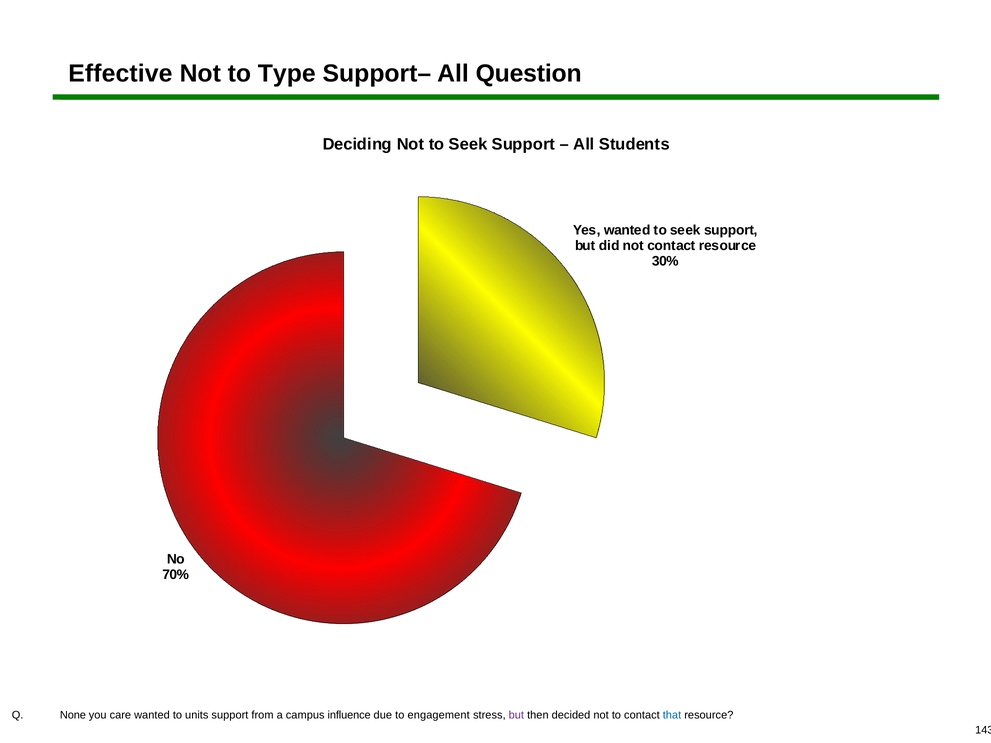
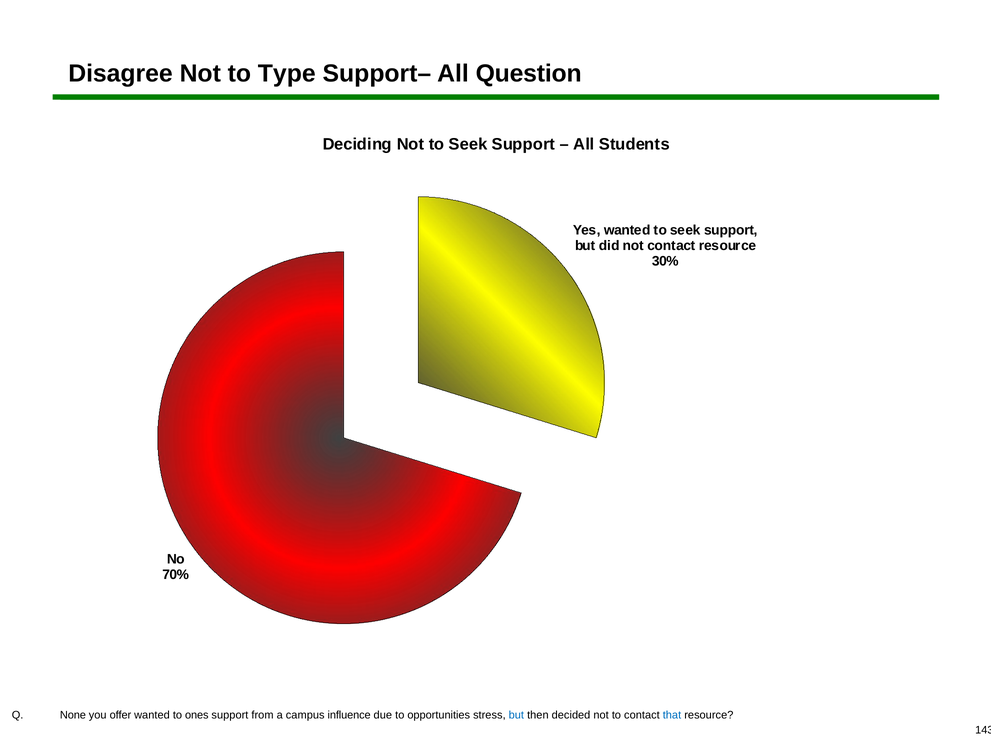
Effective: Effective -> Disagree
care: care -> offer
units: units -> ones
engagement: engagement -> opportunities
but at (516, 716) colour: purple -> blue
